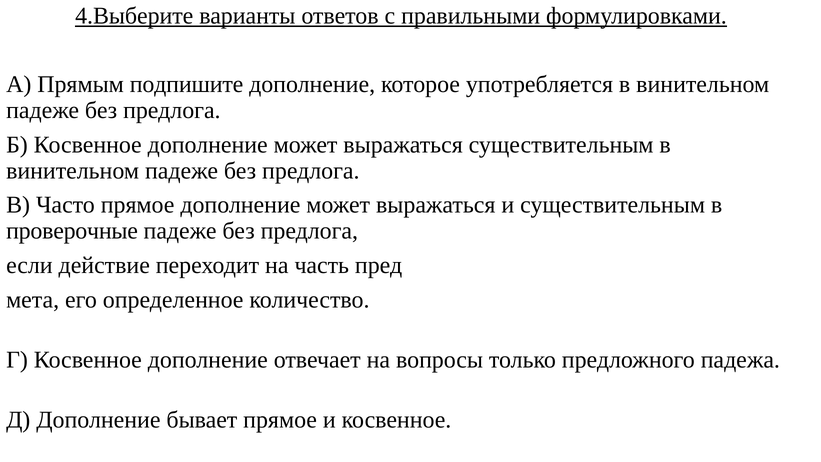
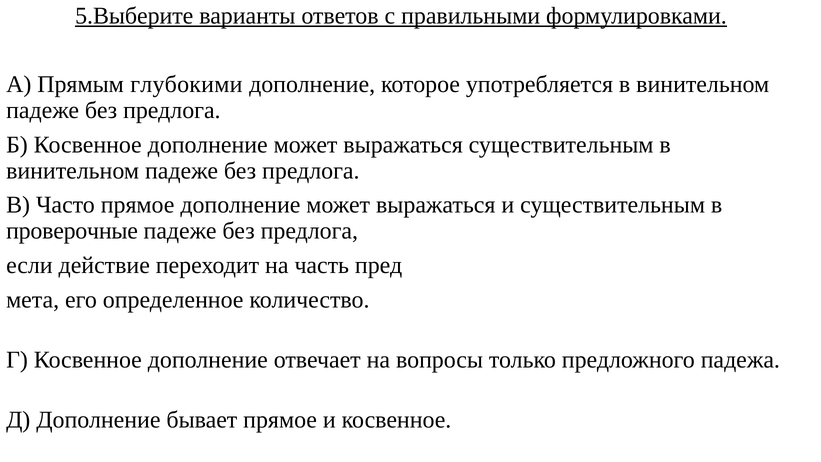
4.Выберите: 4.Выберите -> 5.Выберите
подпишите: подпишите -> глубокими
